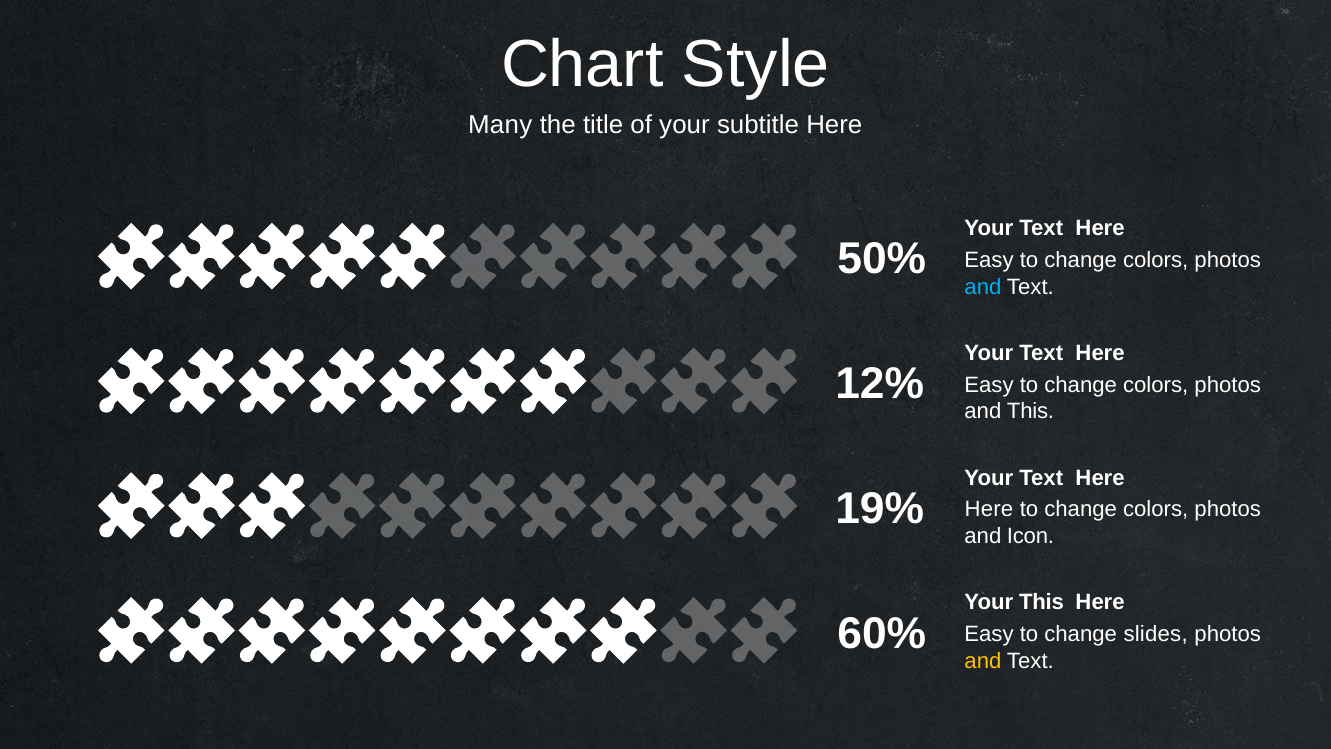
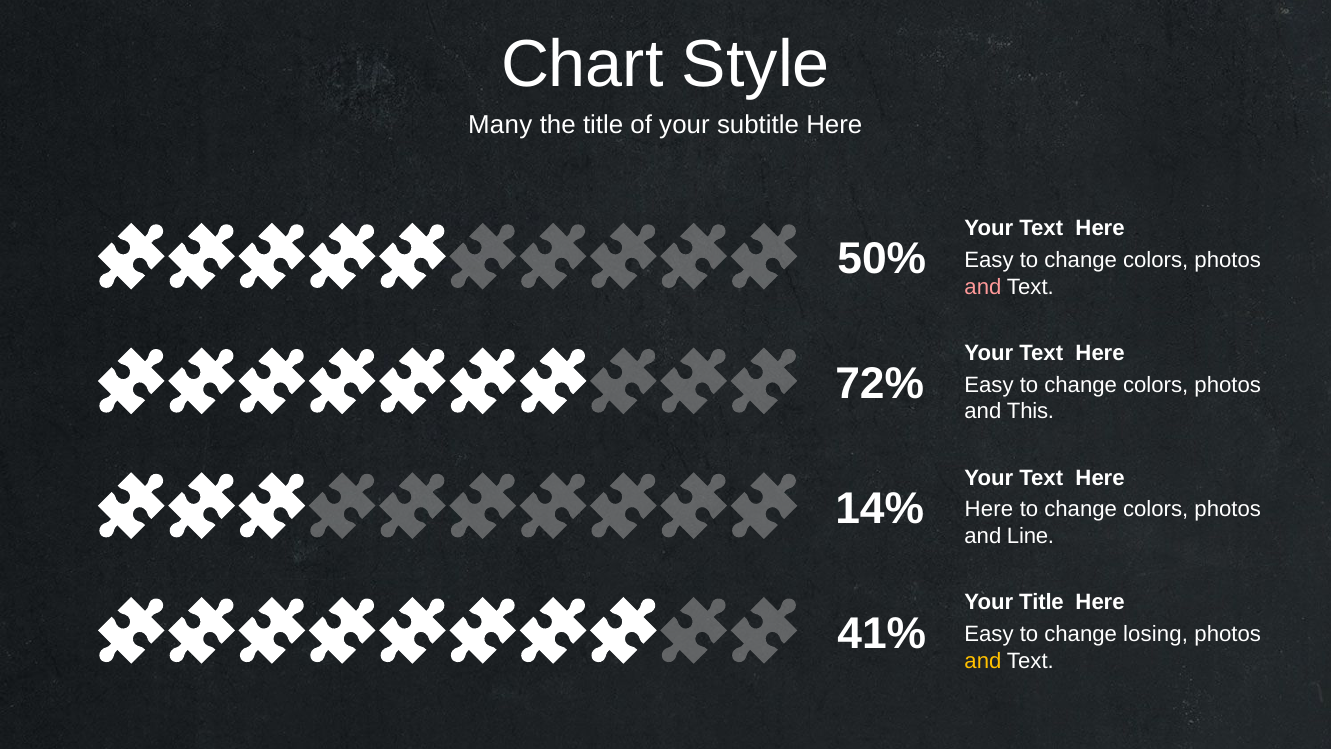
and at (983, 287) colour: light blue -> pink
12%: 12% -> 72%
19%: 19% -> 14%
Icon: Icon -> Line
Your This: This -> Title
60%: 60% -> 41%
slides: slides -> losing
